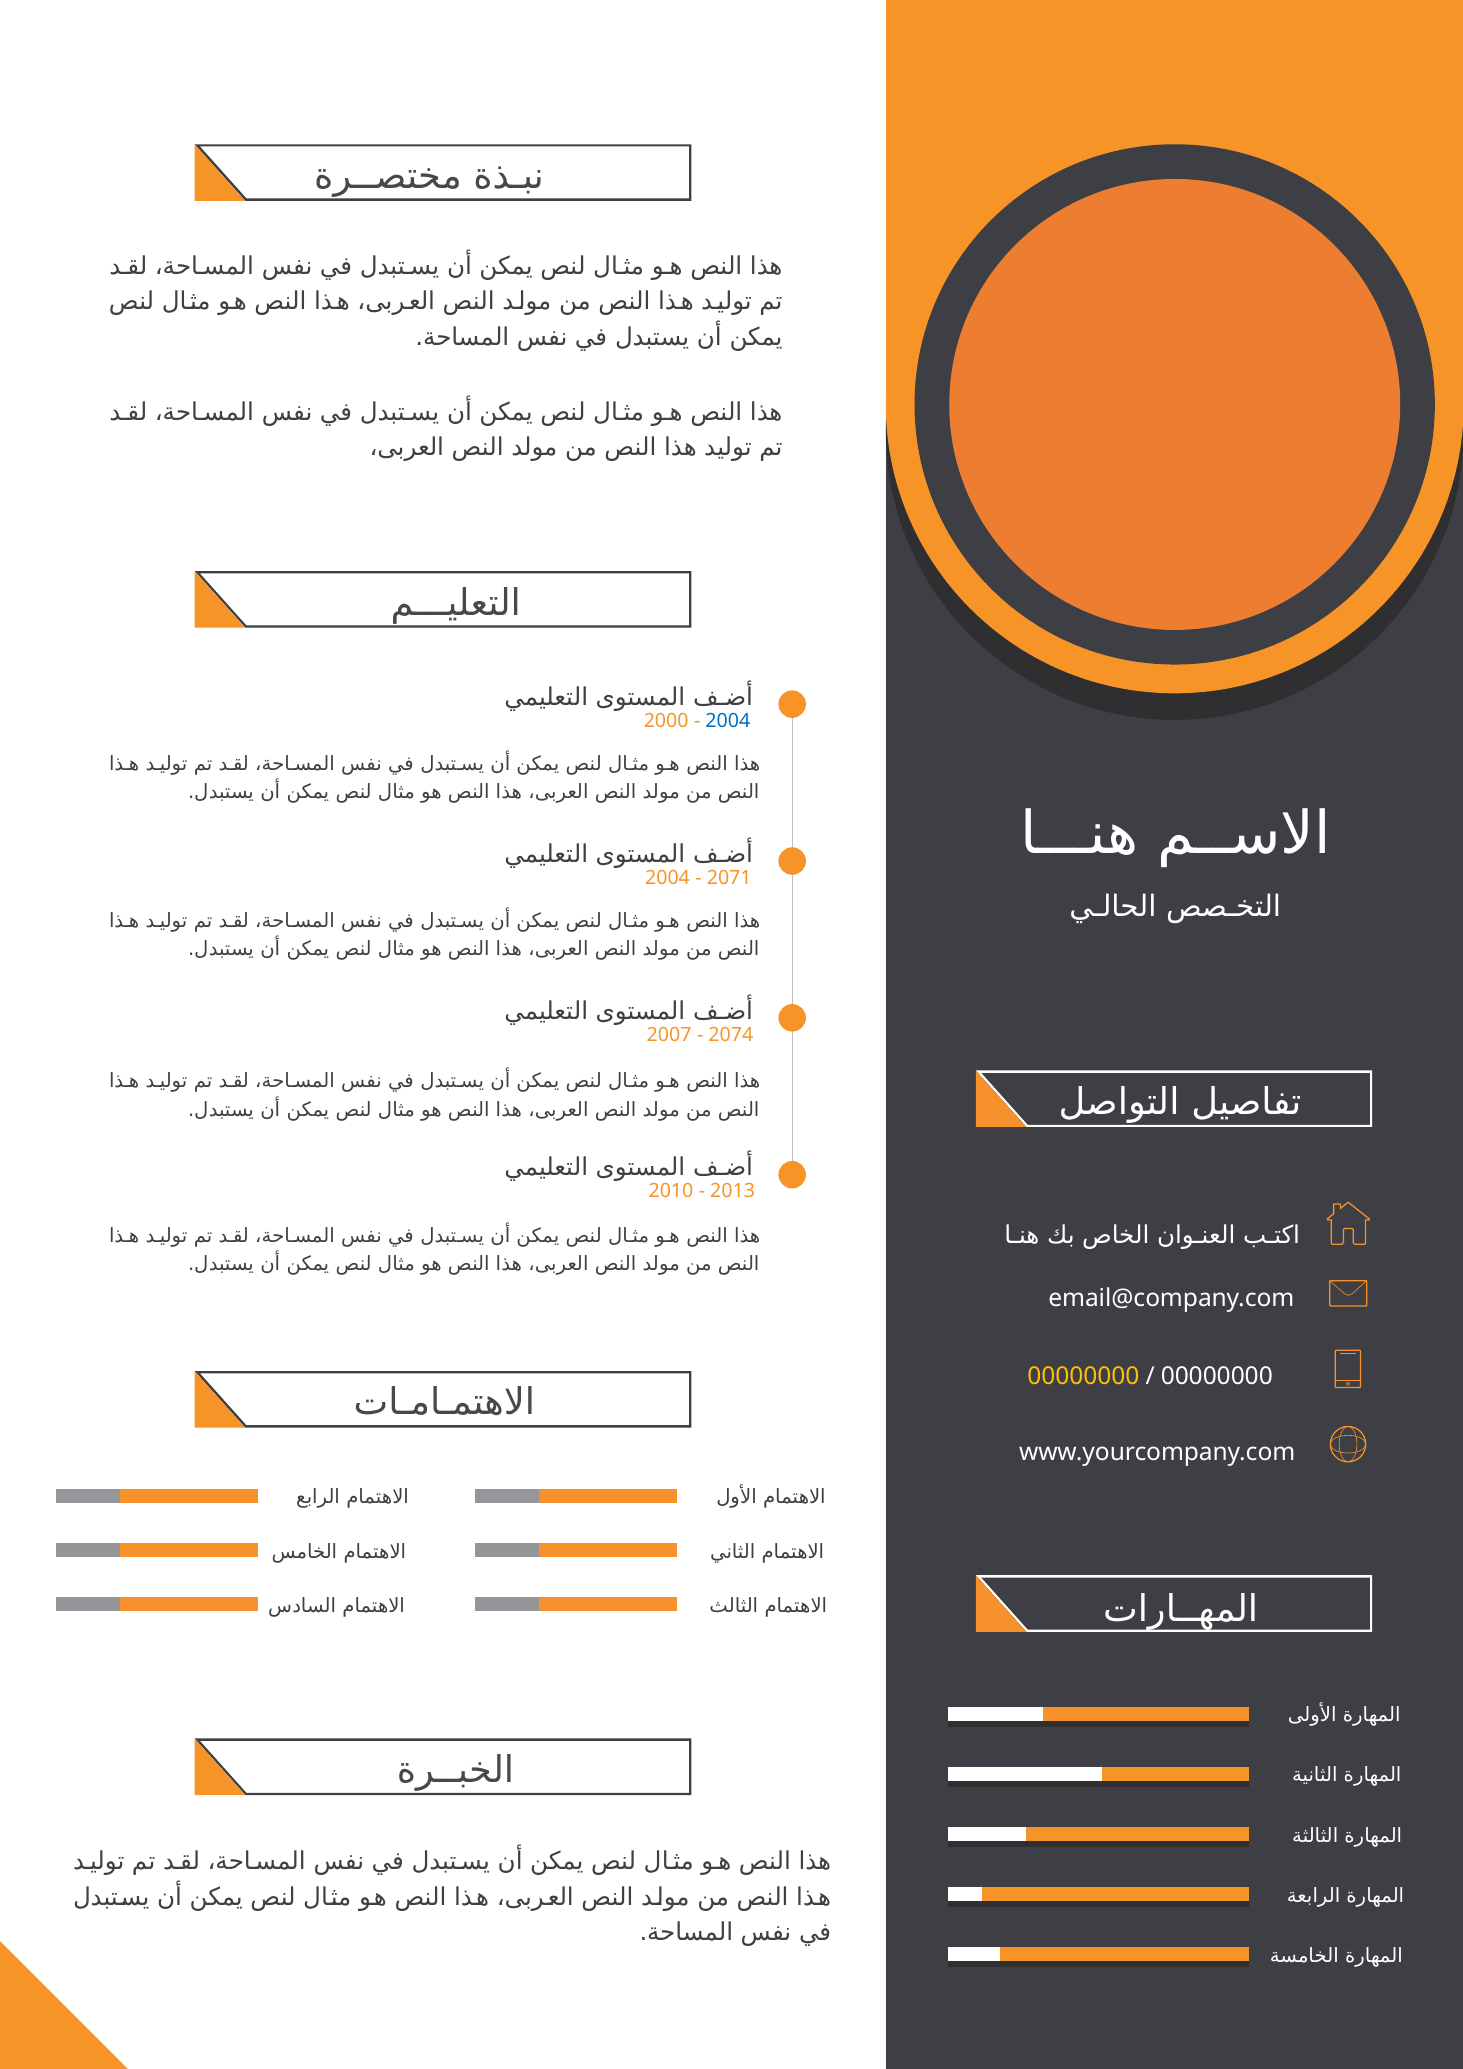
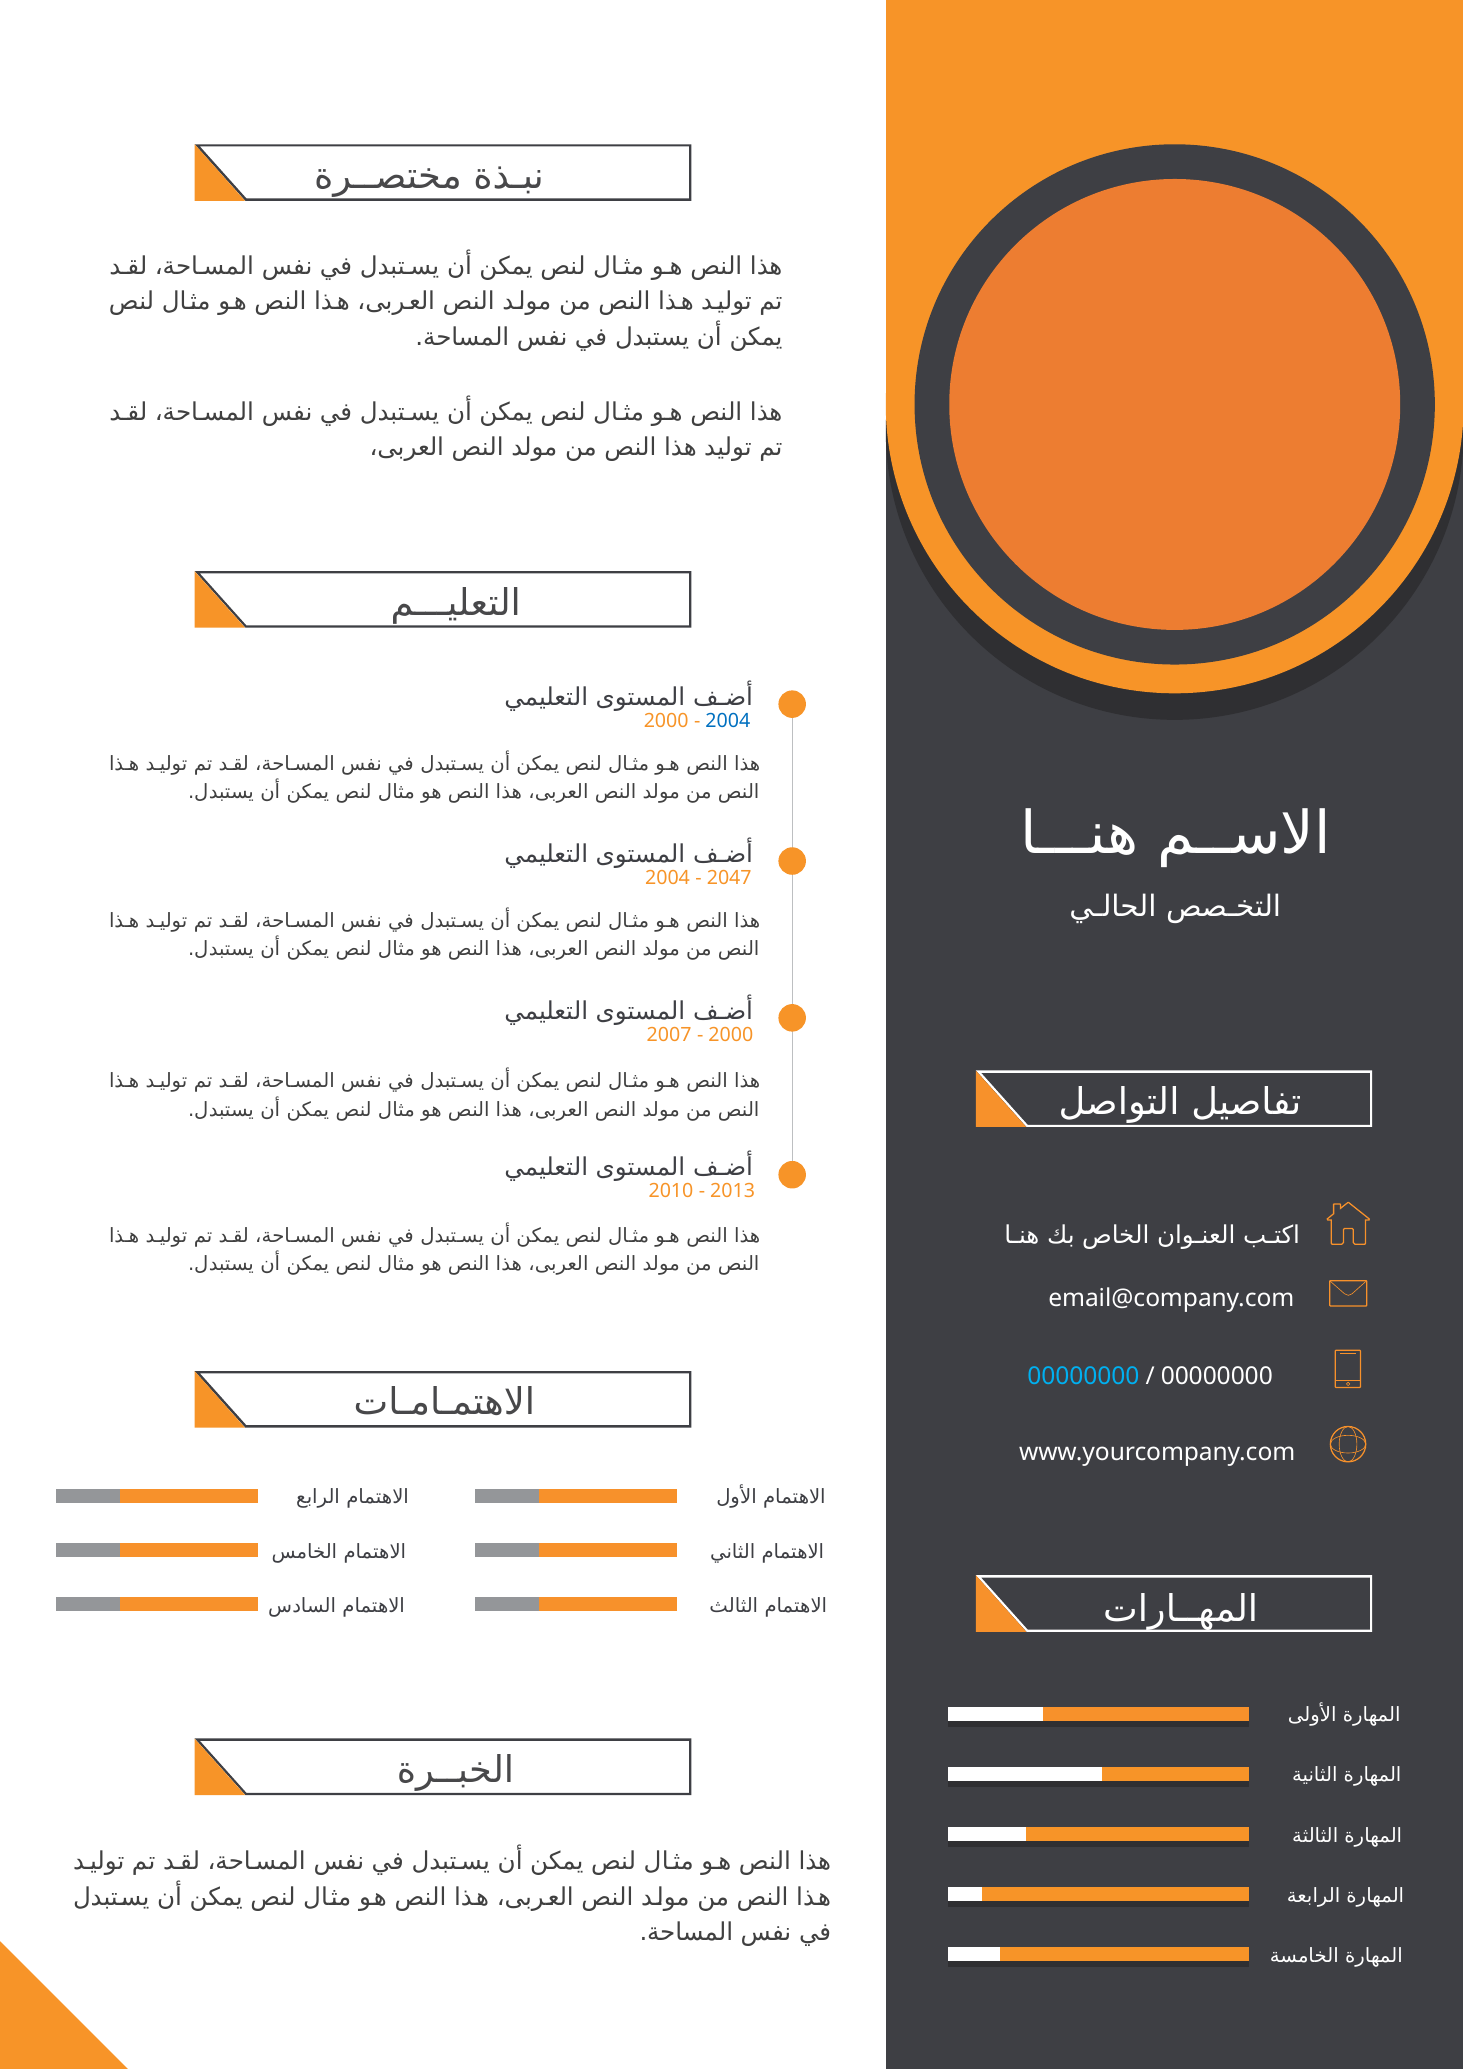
2071: 2071 -> 2047
2074 at (731, 1035): 2074 -> 2000
00000000 at (1083, 1377) colour: yellow -> light blue
